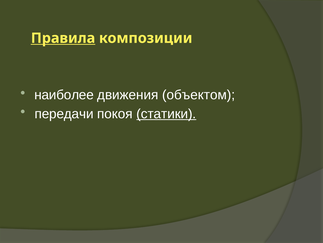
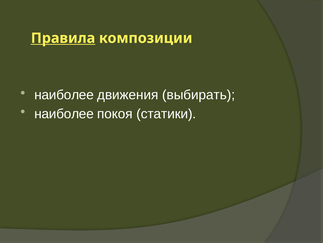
объектом: объектом -> выбирать
передачи at (64, 113): передачи -> наиболее
статики underline: present -> none
